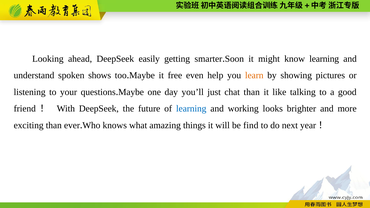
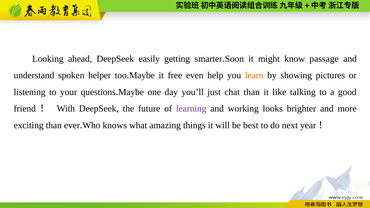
know learning: learning -> passage
shows: shows -> helper
learning at (191, 109) colour: blue -> purple
find: find -> best
